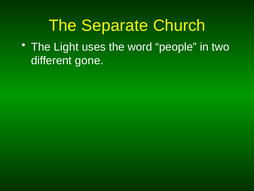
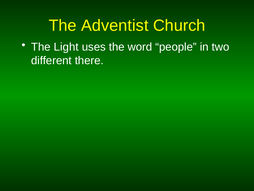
Separate: Separate -> Adventist
gone: gone -> there
